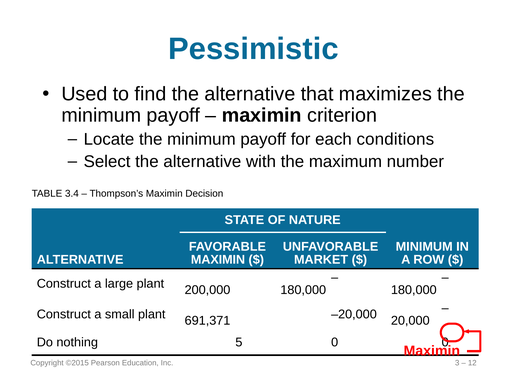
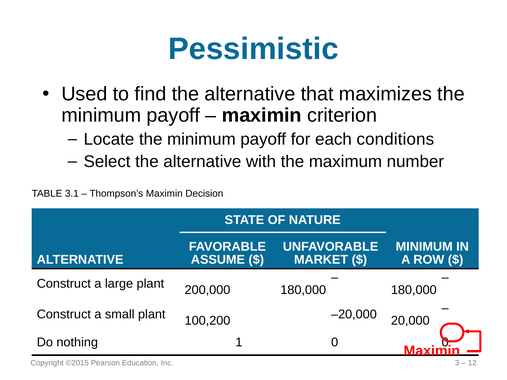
3.4: 3.4 -> 3.1
MAXIMIN at (218, 260): MAXIMIN -> ASSUME
691,371: 691,371 -> 100,200
5: 5 -> 1
